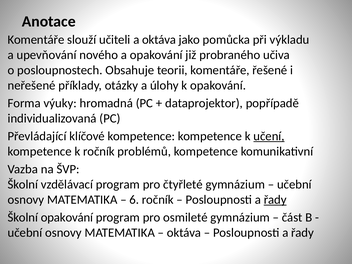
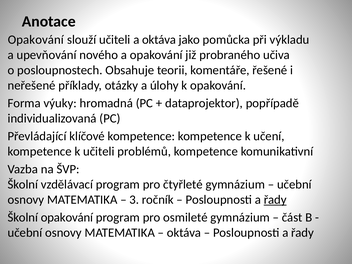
Komentáře at (36, 40): Komentáře -> Opakování
učení underline: present -> none
k ročník: ročník -> učiteli
6: 6 -> 3
